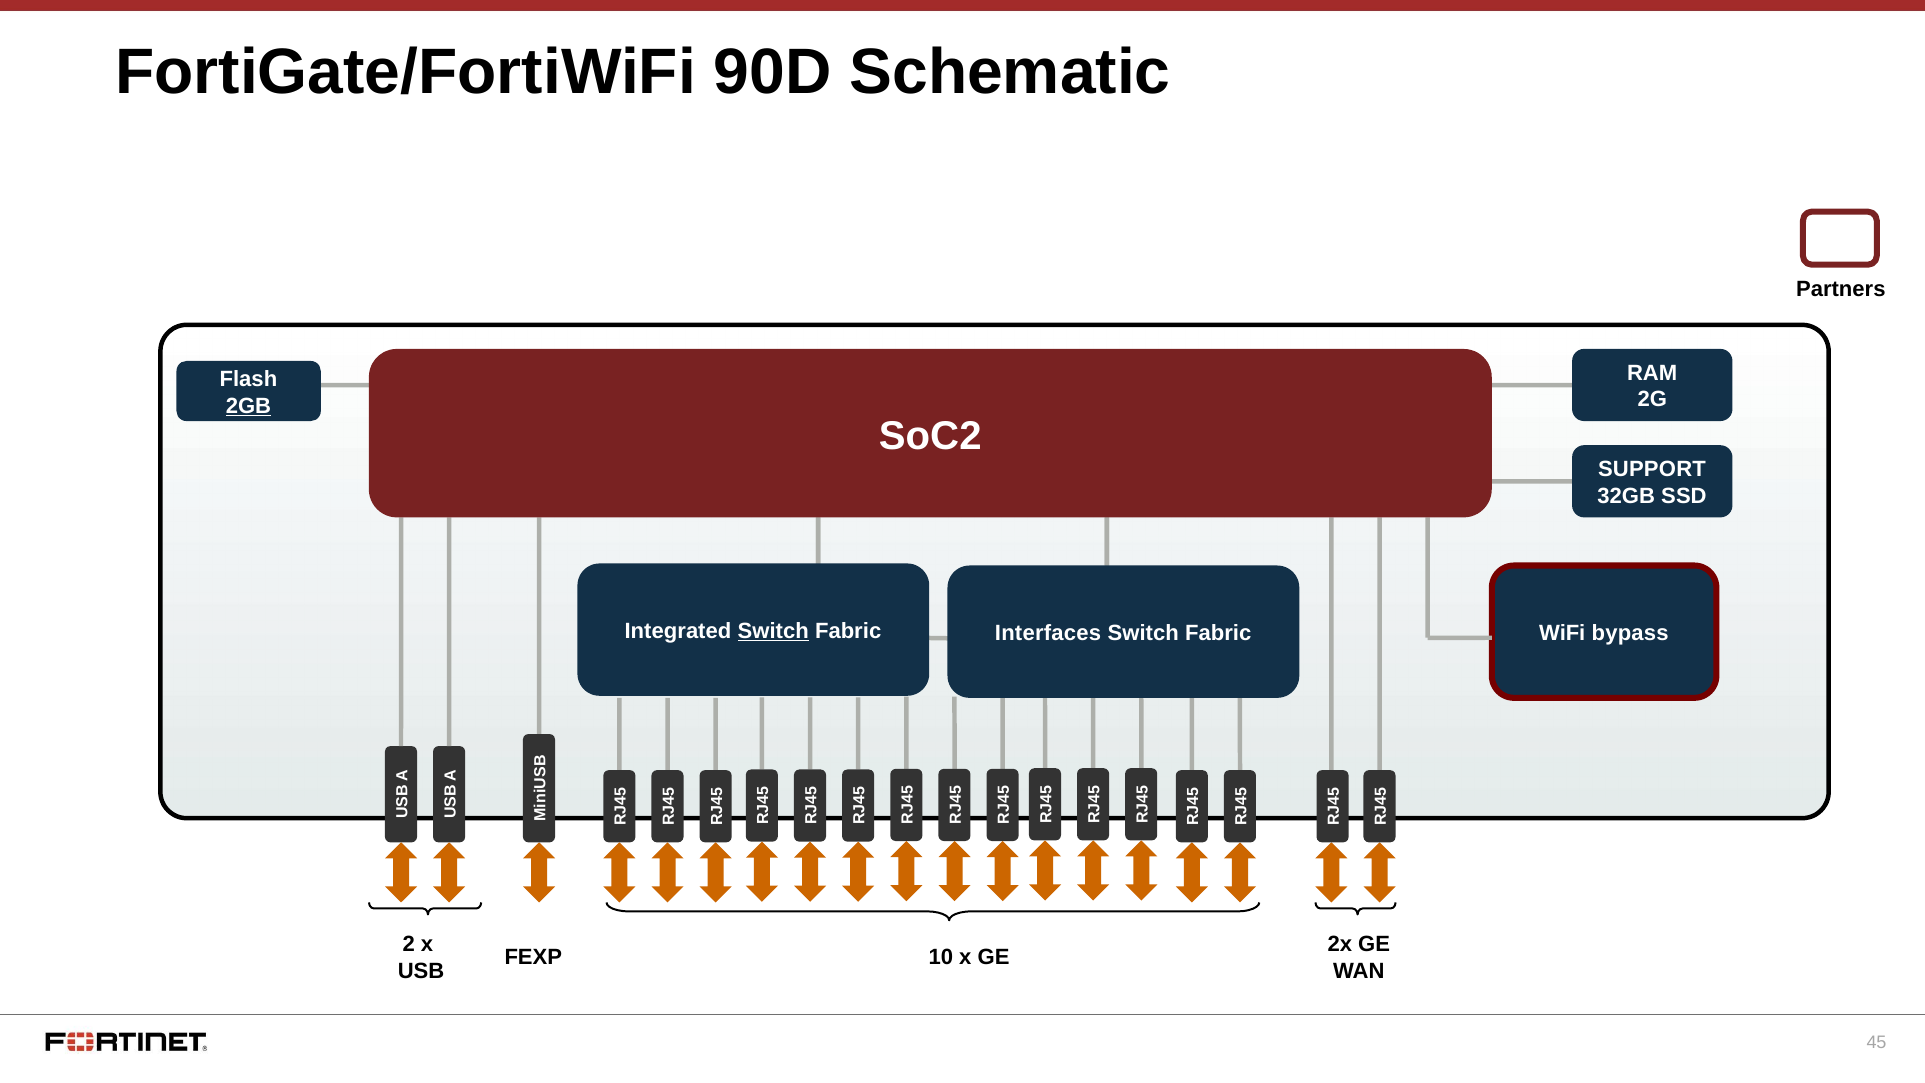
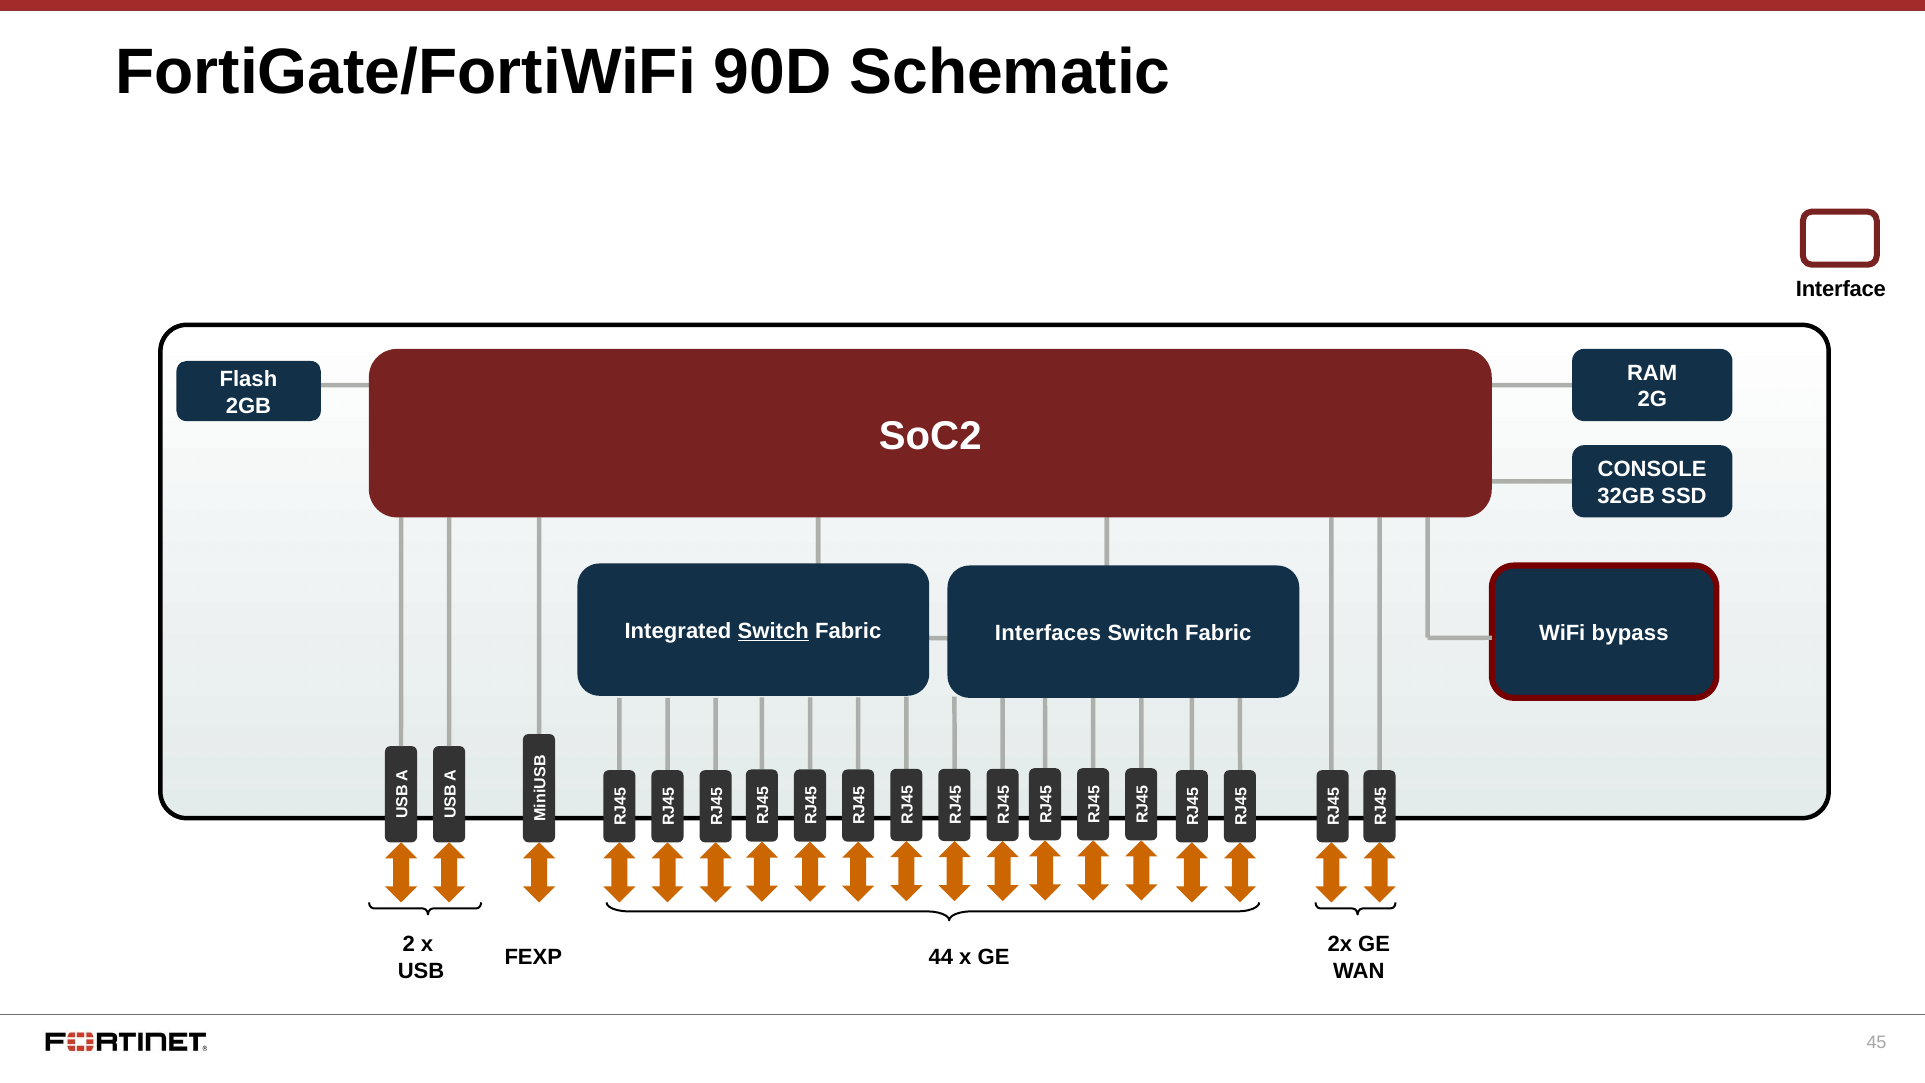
Partners: Partners -> Interface
2GB underline: present -> none
SUPPORT: SUPPORT -> CONSOLE
10: 10 -> 44
